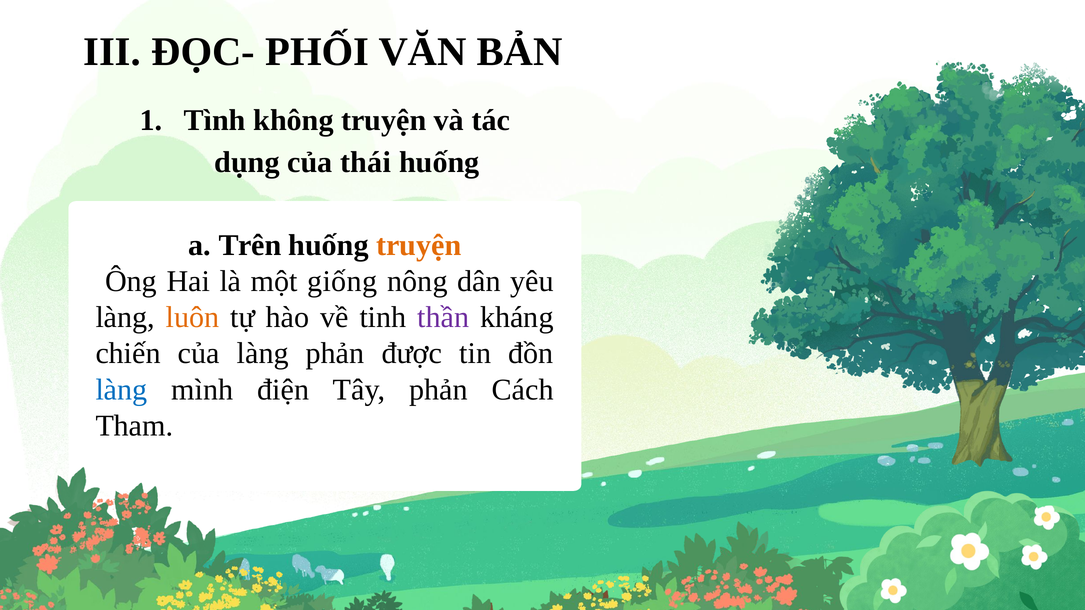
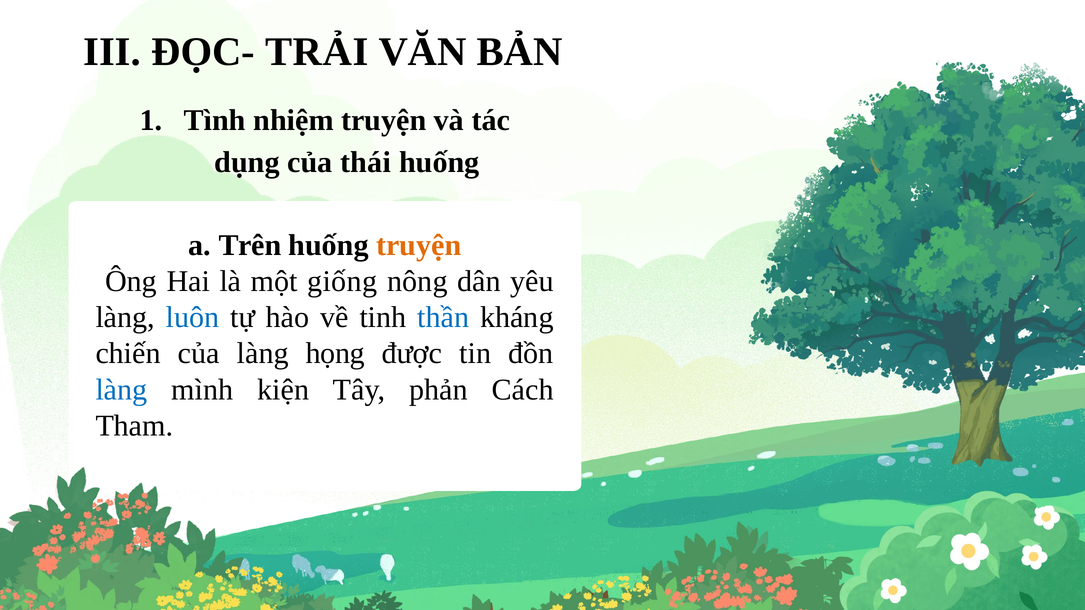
PHỐI: PHỐI -> TRẢI
không: không -> nhiệm
luôn colour: orange -> blue
thần colour: purple -> blue
làng phản: phản -> họng
điện: điện -> kiện
